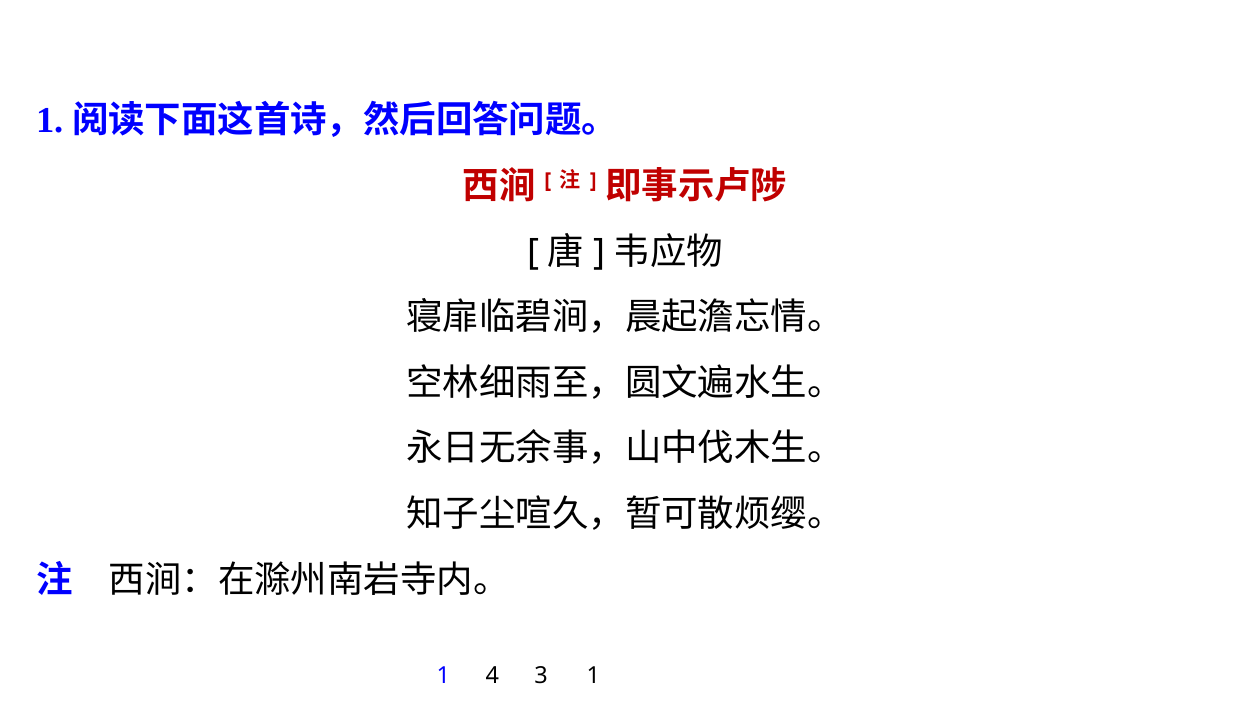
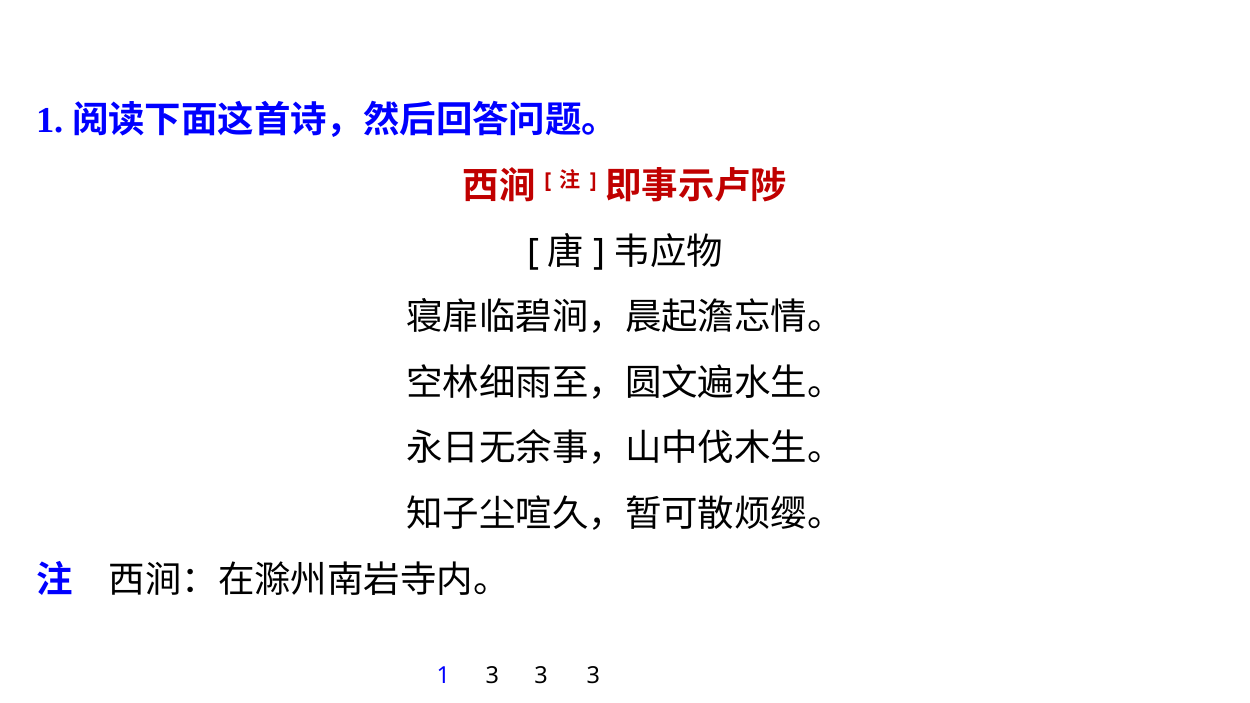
1 4: 4 -> 3
1 at (593, 676): 1 -> 3
